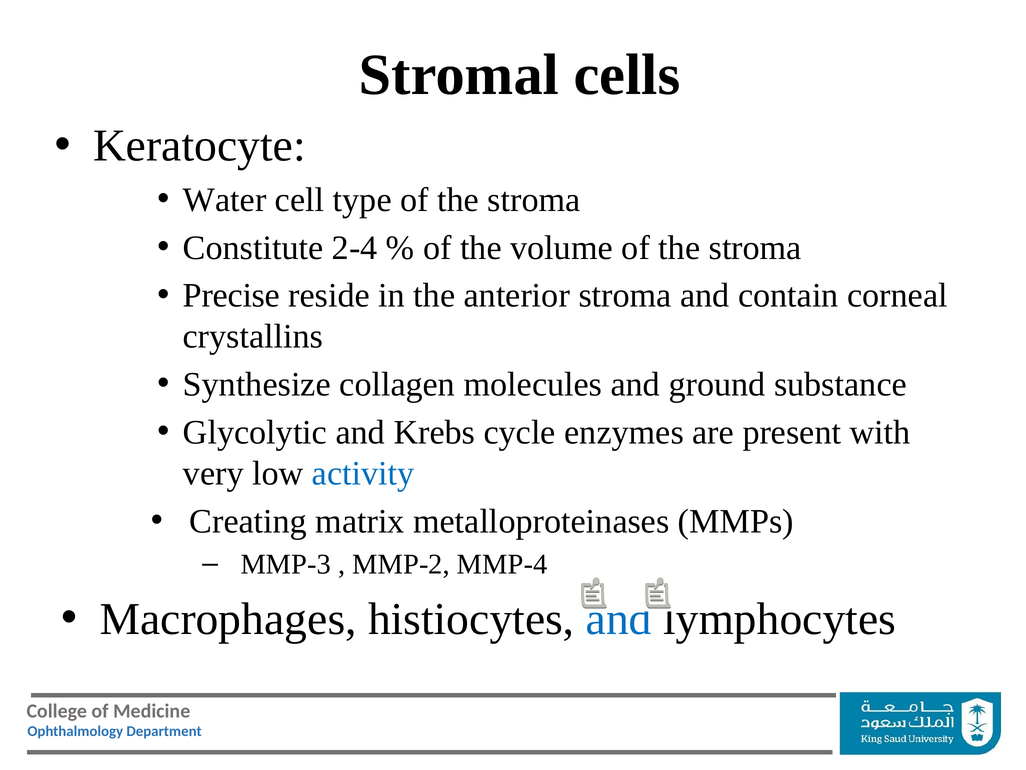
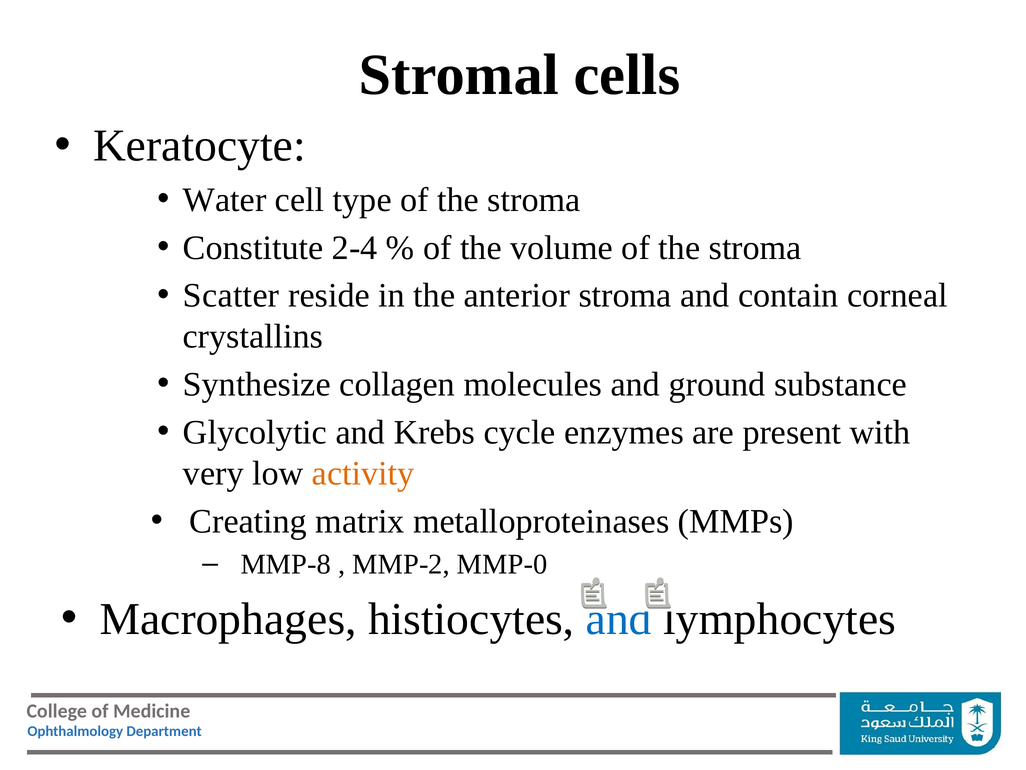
Precise: Precise -> Scatter
activity colour: blue -> orange
MMP-3: MMP-3 -> MMP-8
MMP-4: MMP-4 -> MMP-0
